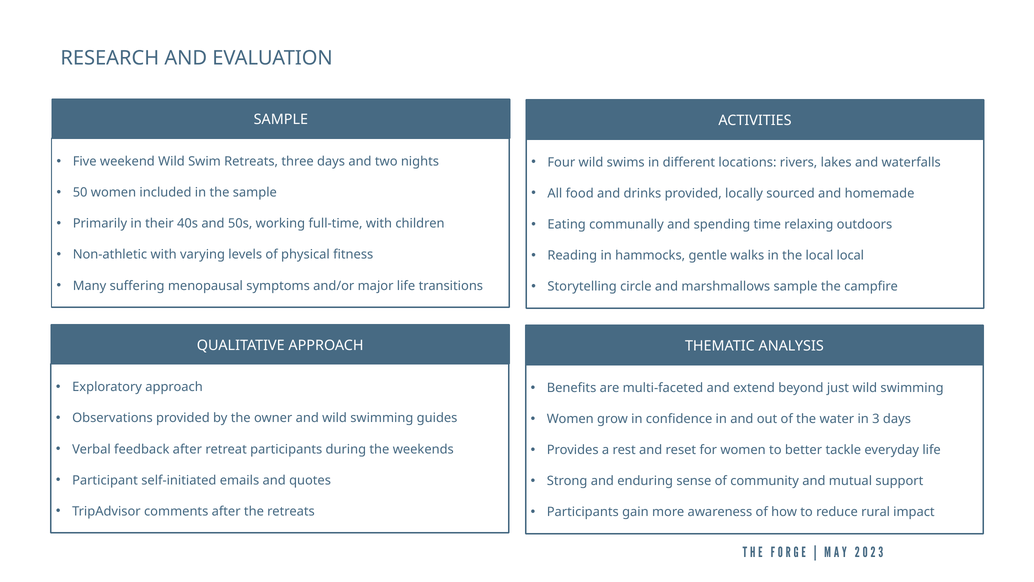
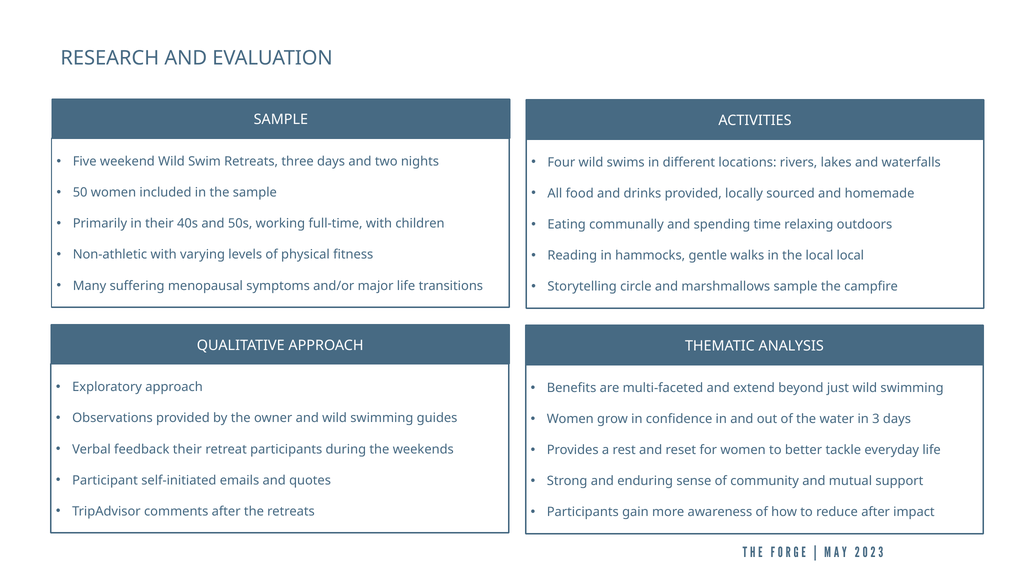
feedback after: after -> their
reduce rural: rural -> after
